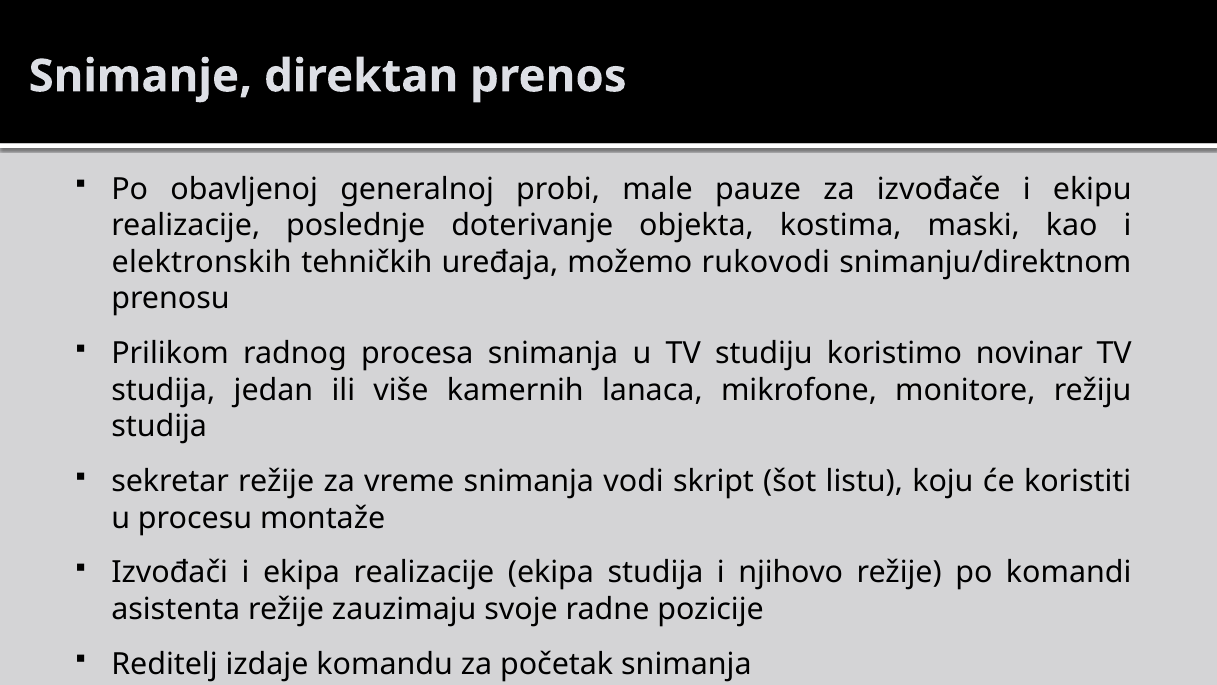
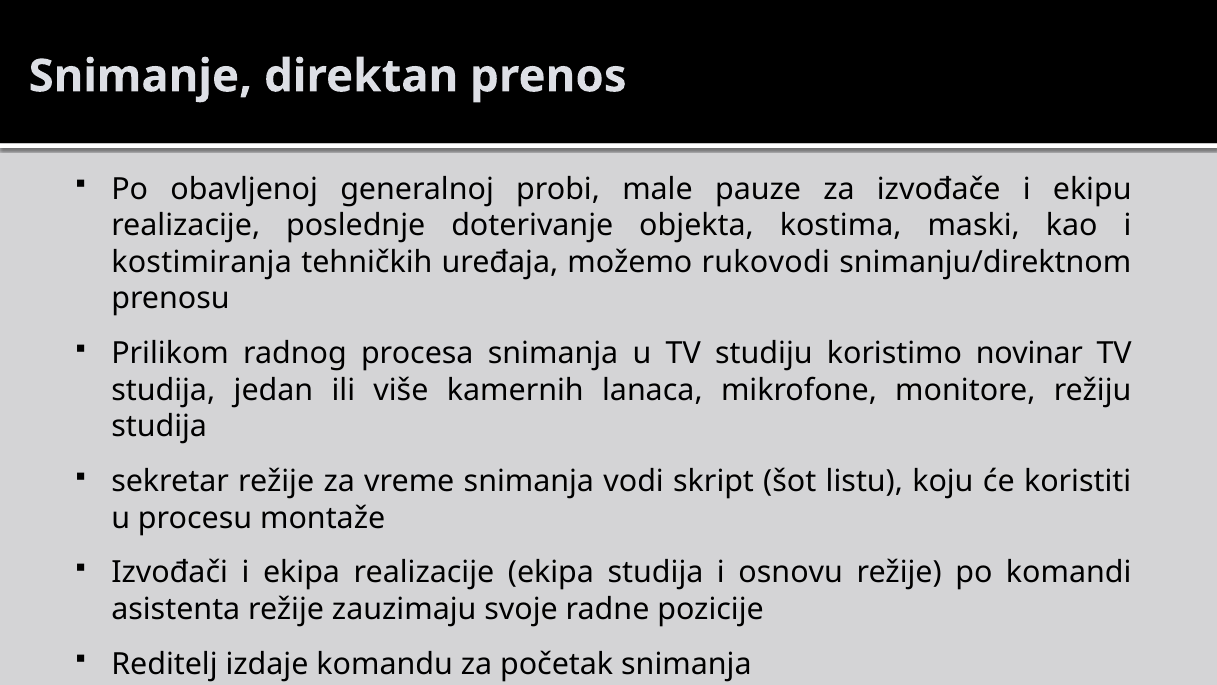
elektronskih: elektronskih -> kostimiranja
njihovo: njihovo -> osnovu
